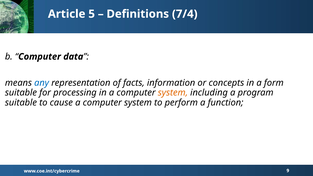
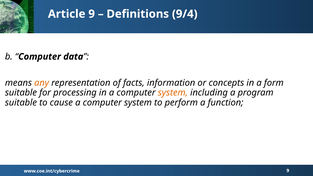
Article 5: 5 -> 9
7/4: 7/4 -> 9/4
any colour: blue -> orange
